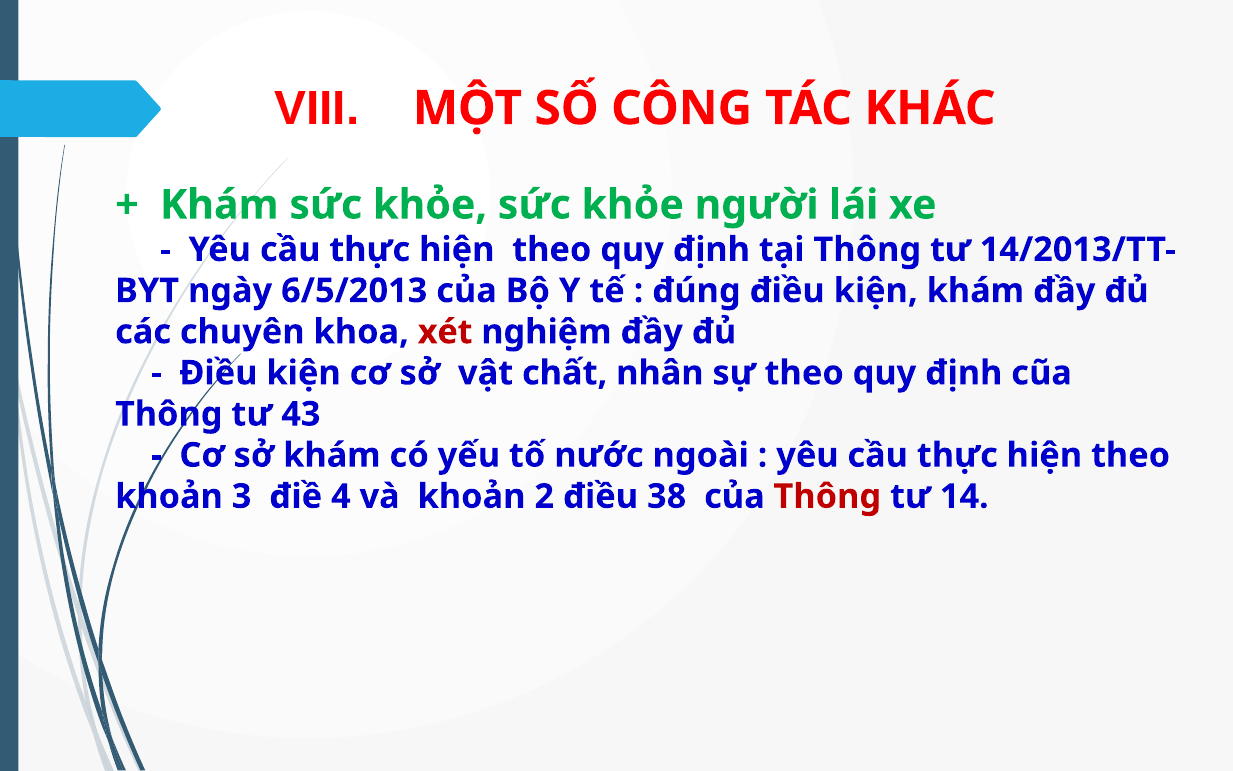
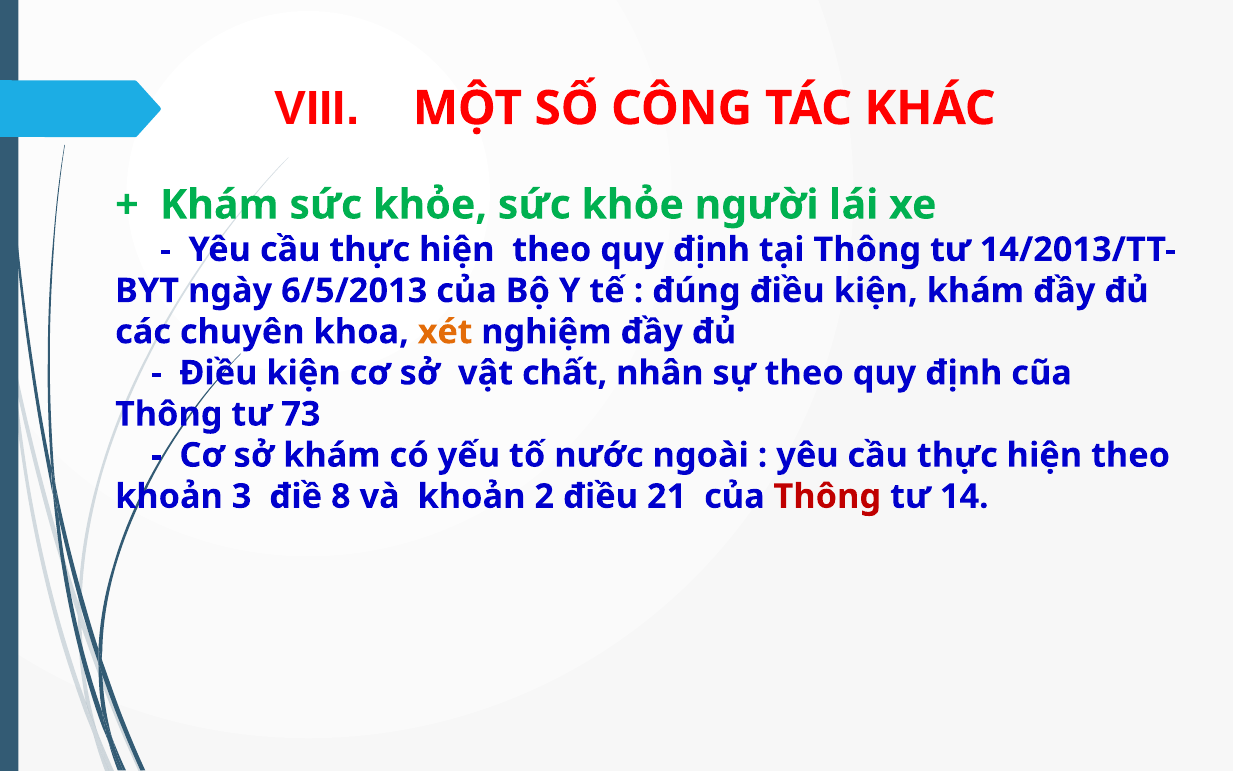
xét colour: red -> orange
43: 43 -> 73
4: 4 -> 8
38: 38 -> 21
